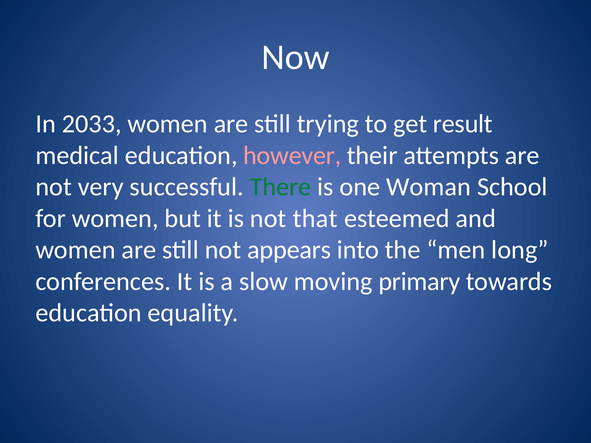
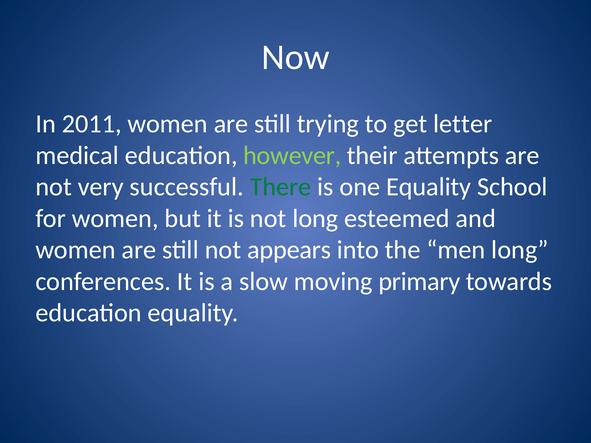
2033: 2033 -> 2011
result: result -> letter
however colour: pink -> light green
one Woman: Woman -> Equality
not that: that -> long
